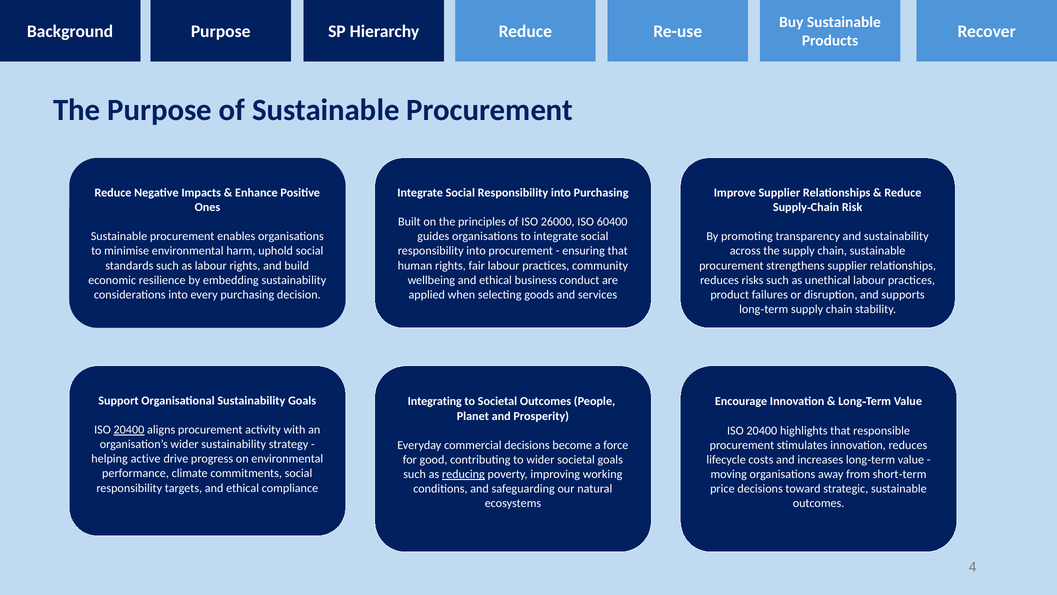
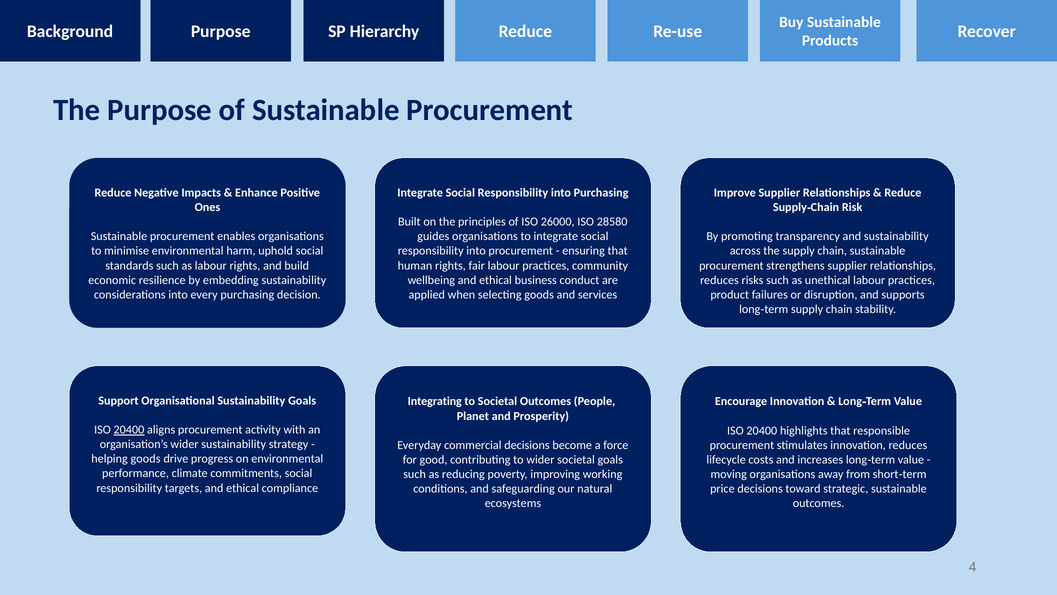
60400: 60400 -> 28580
helping active: active -> goods
reducing underline: present -> none
